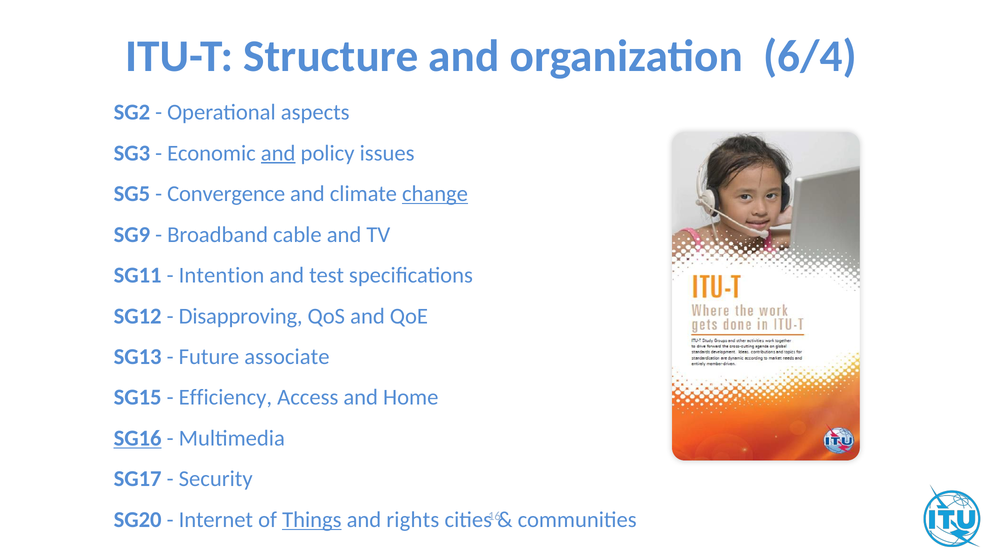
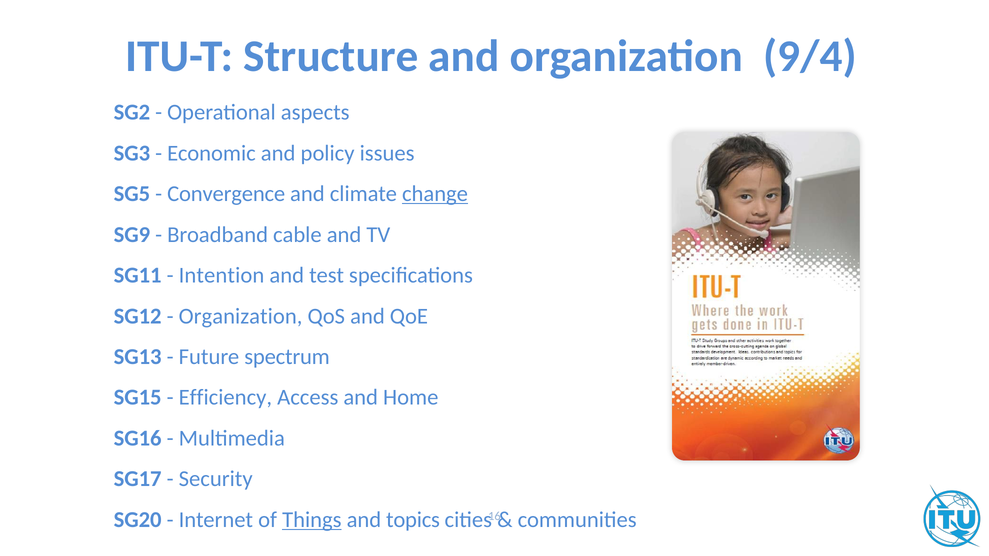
6/4: 6/4 -> 9/4
and at (278, 153) underline: present -> none
Disapproving at (241, 316): Disapproving -> Organization
associate: associate -> spectrum
SG16 underline: present -> none
rights: rights -> topics
